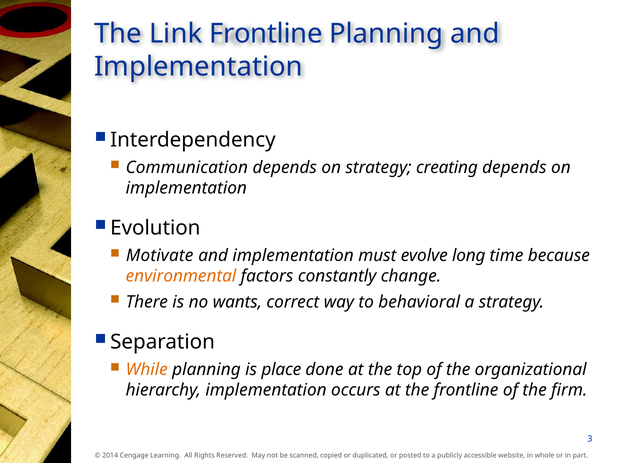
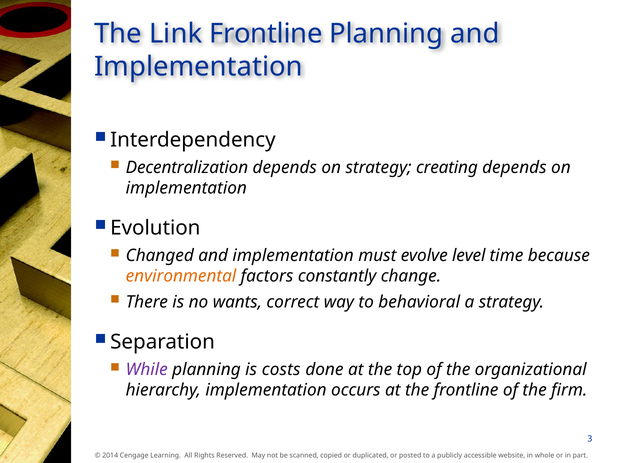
Communication: Communication -> Decentralization
Motivate: Motivate -> Changed
long: long -> level
While colour: orange -> purple
place: place -> costs
